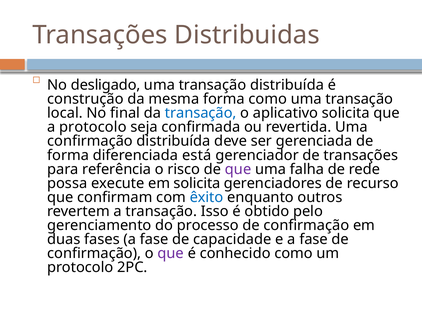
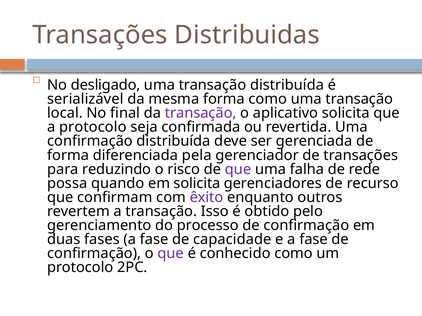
construção: construção -> serializável
transação at (201, 113) colour: blue -> purple
está: está -> pela
referência: referência -> reduzindo
execute: execute -> quando
êxito colour: blue -> purple
